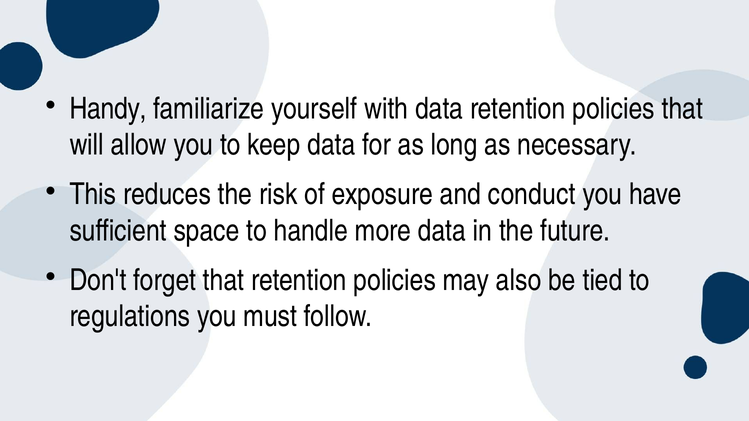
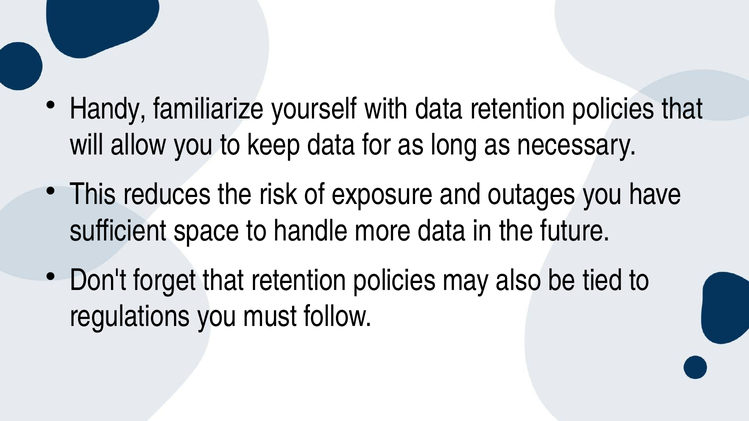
conduct: conduct -> outages
